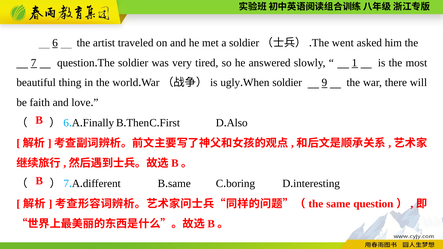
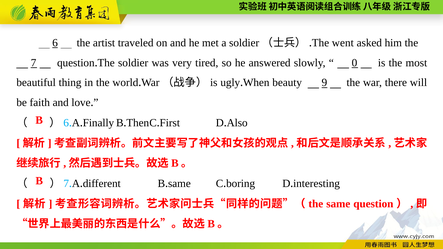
1: 1 -> 0
soldier at (287, 83): soldier -> beauty
